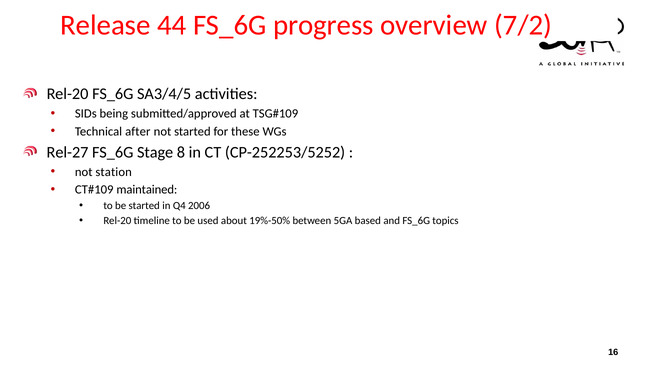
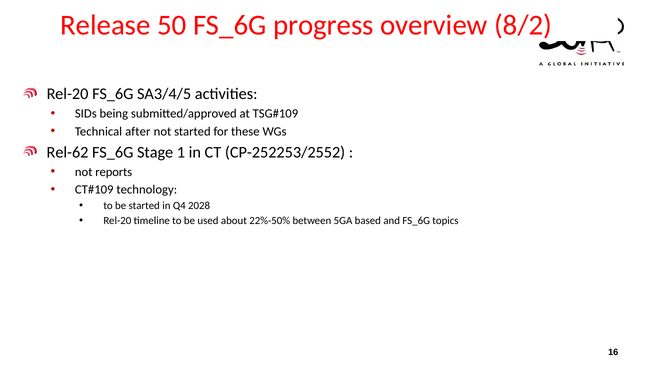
44: 44 -> 50
7/2: 7/2 -> 8/2
Rel-27: Rel-27 -> Rel-62
8: 8 -> 1
CP-252253/5252: CP-252253/5252 -> CP-252253/2552
station: station -> reports
maintained: maintained -> technology
2006: 2006 -> 2028
19%-50%: 19%-50% -> 22%-50%
